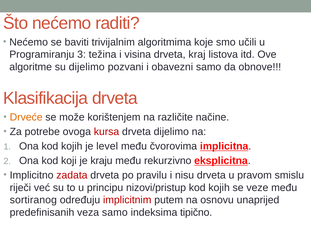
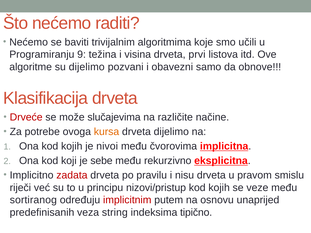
3: 3 -> 9
kraj: kraj -> prvi
Drveće colour: orange -> red
korištenjem: korištenjem -> slučajevima
kursa colour: red -> orange
level: level -> nivoi
kraju: kraju -> sebe
veza samo: samo -> string
